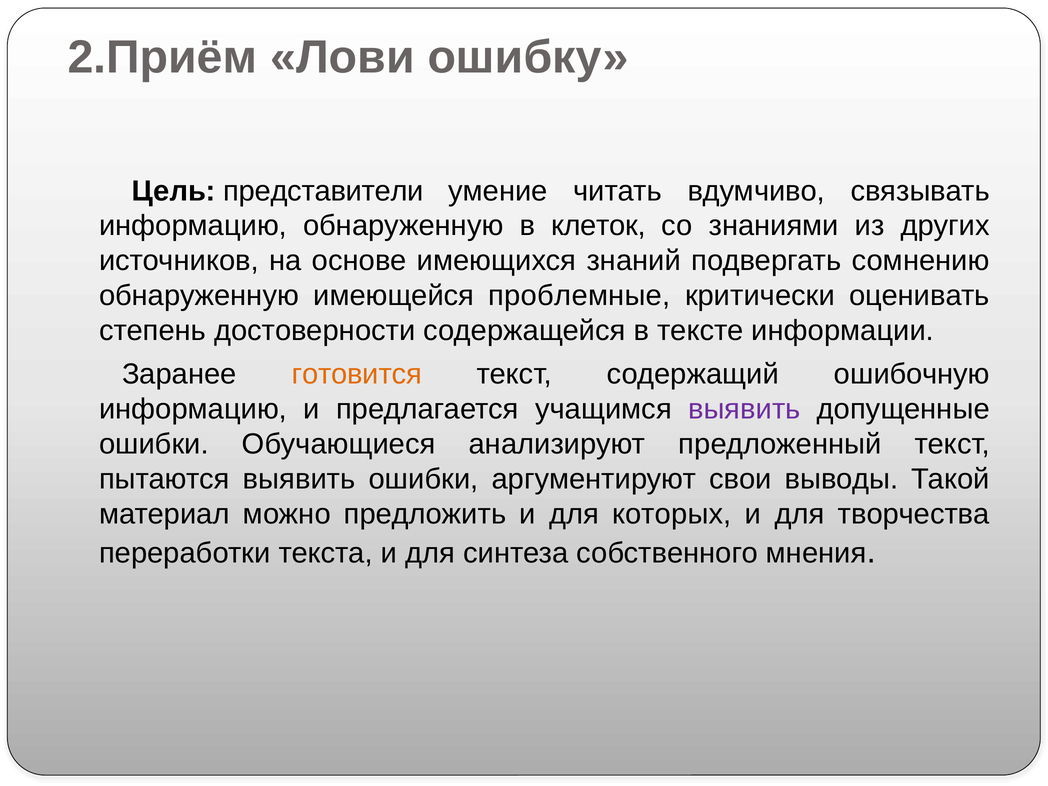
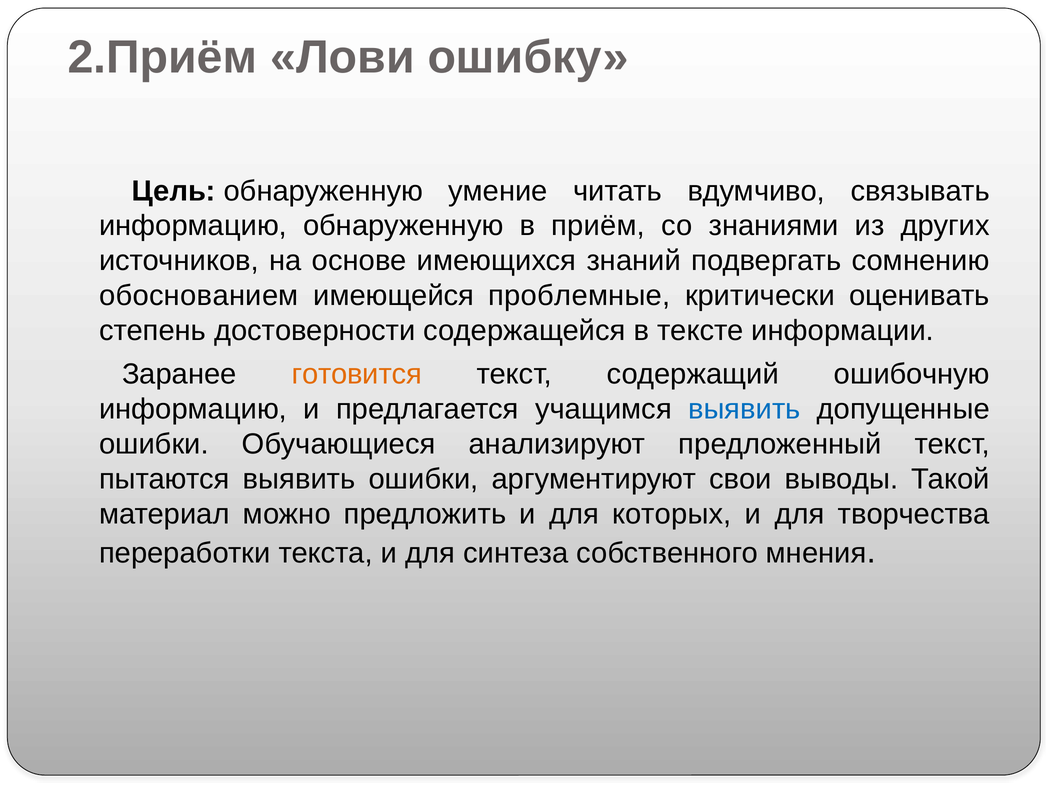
Цель представители: представители -> обнаруженную
клеток: клеток -> приём
обнаруженную at (199, 296): обнаруженную -> обоснованием
выявить at (744, 409) colour: purple -> blue
